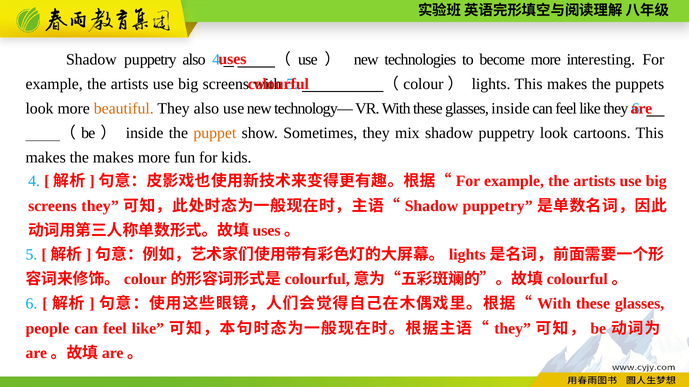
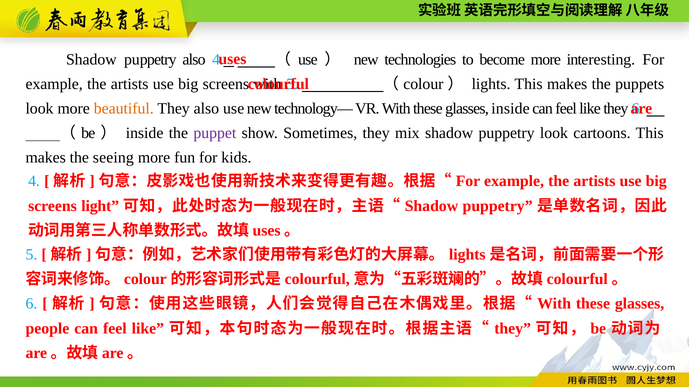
puppet colour: orange -> purple
the makes: makes -> seeing
screens they: they -> light
